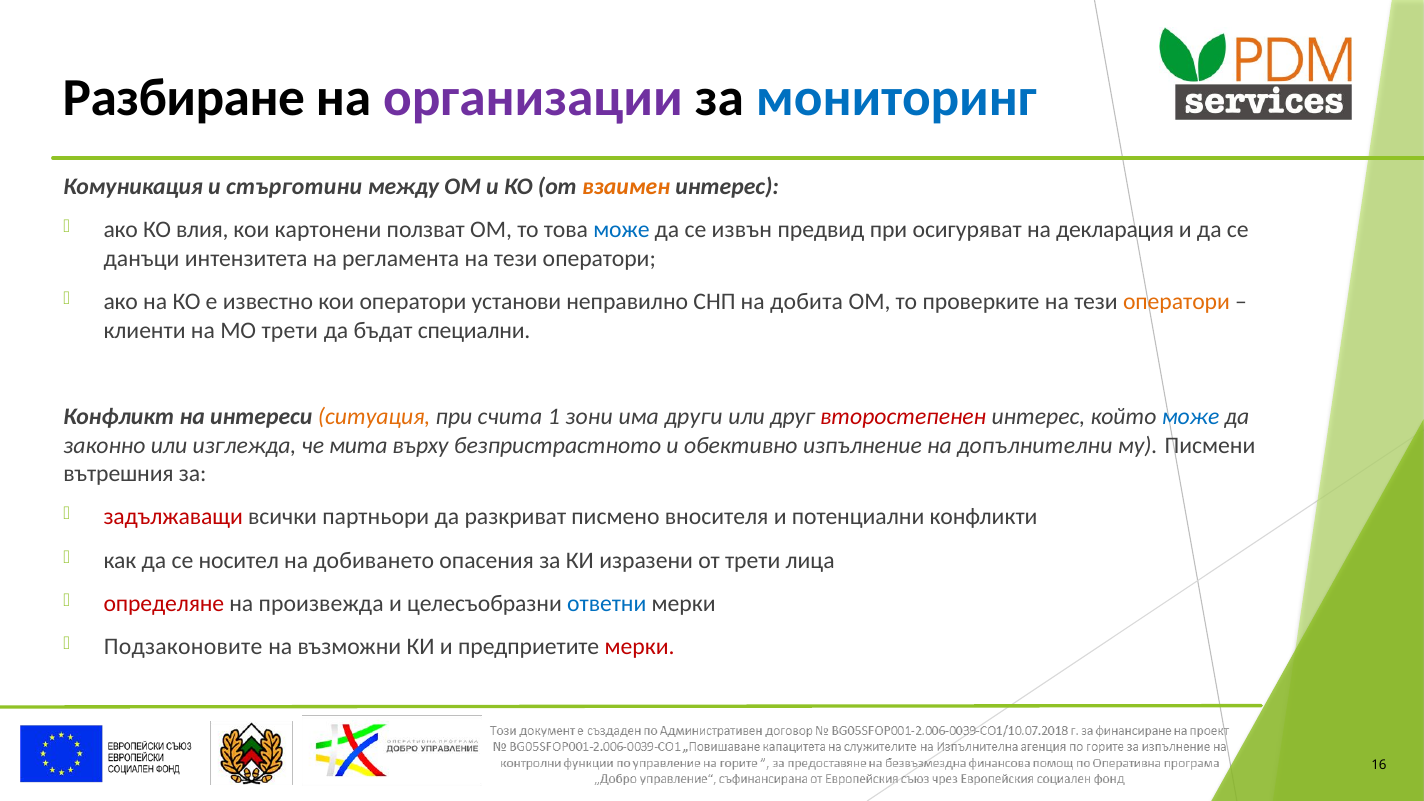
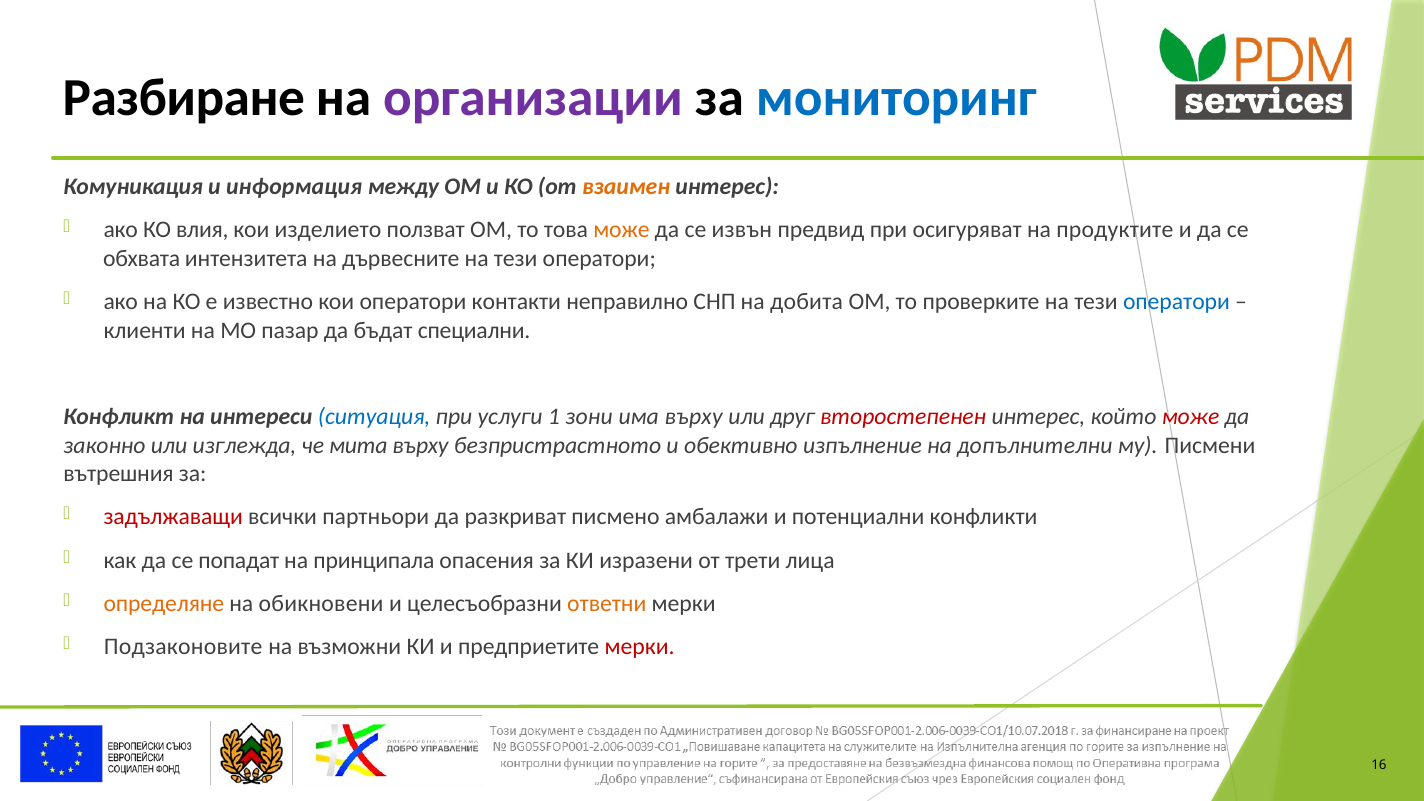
стърготини: стърготини -> информация
картонени: картонени -> изделието
може at (621, 230) colour: blue -> orange
декларация: декларация -> продуктите
данъци: данъци -> обхвата
регламента: регламента -> дървесните
установи: установи -> контакти
оператори at (1176, 302) colour: orange -> blue
МО трети: трети -> пазар
ситуация colour: orange -> blue
счита: счита -> услуги
има други: други -> върху
може at (1191, 417) colour: blue -> red
вносителя: вносителя -> амбалажи
носител: носител -> попадат
добиването: добиването -> принципала
определяне colour: red -> orange
произвежда: произвежда -> обикновени
ответни colour: blue -> orange
